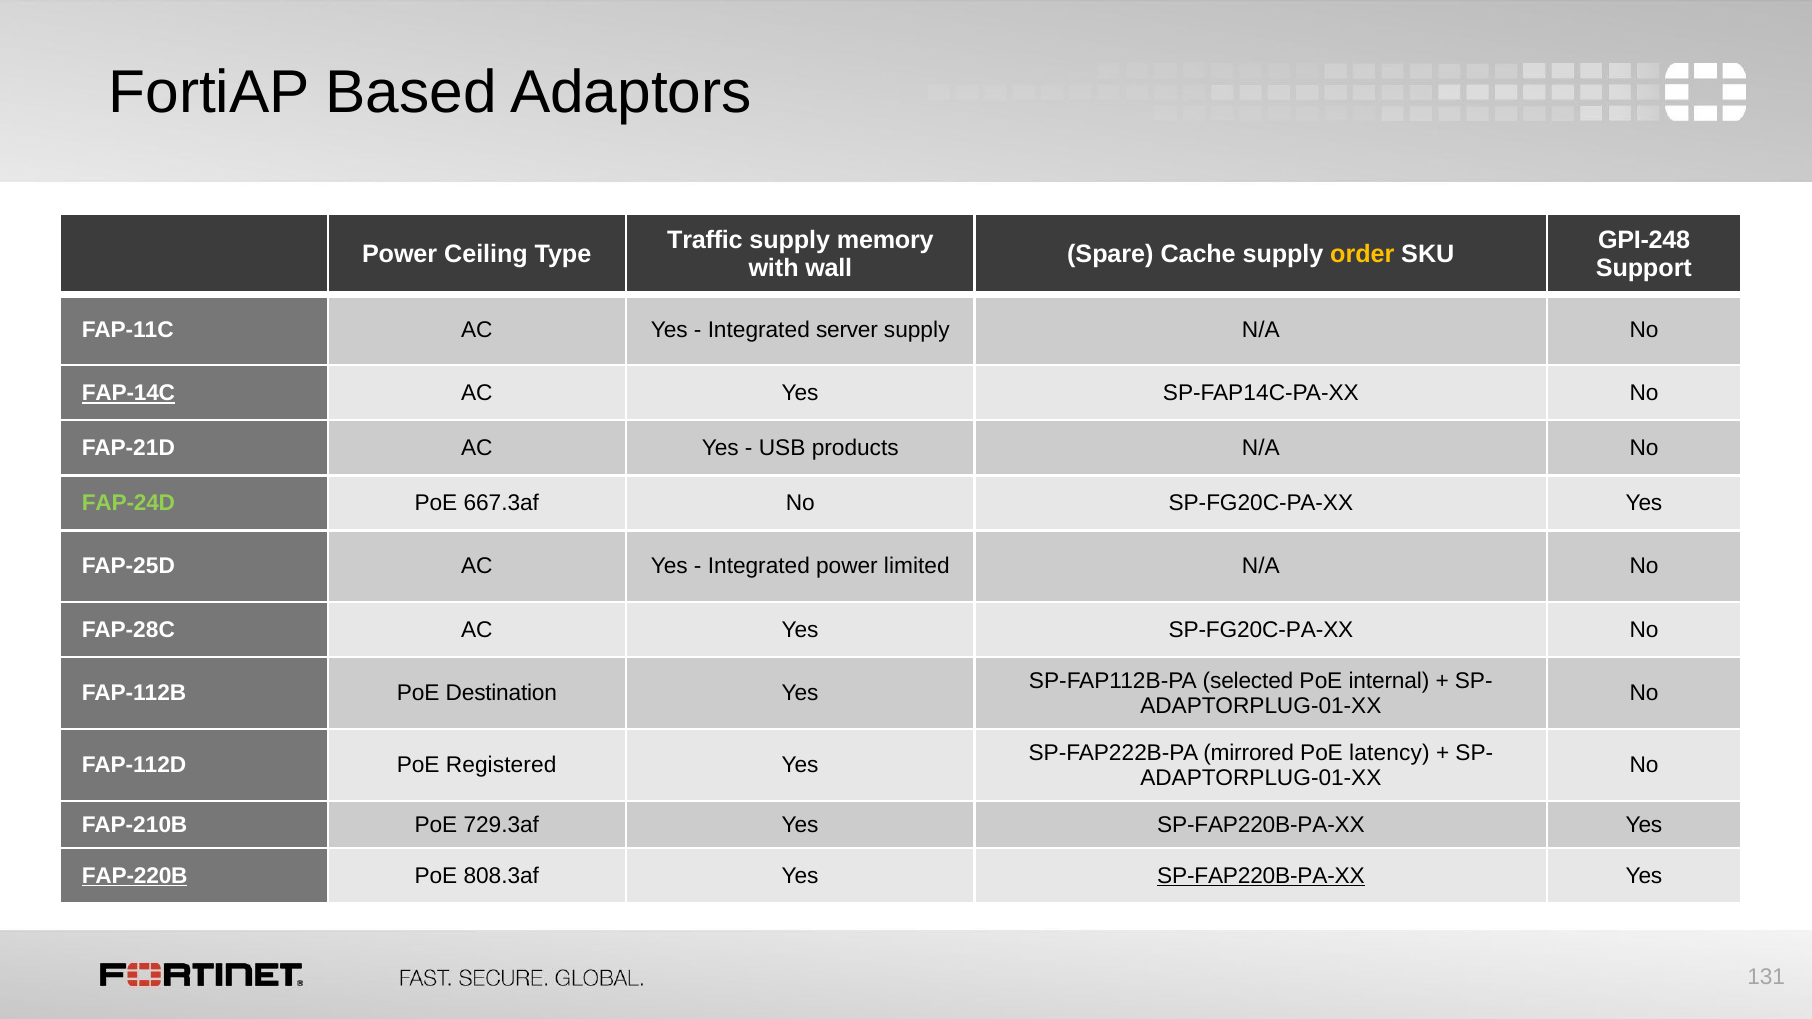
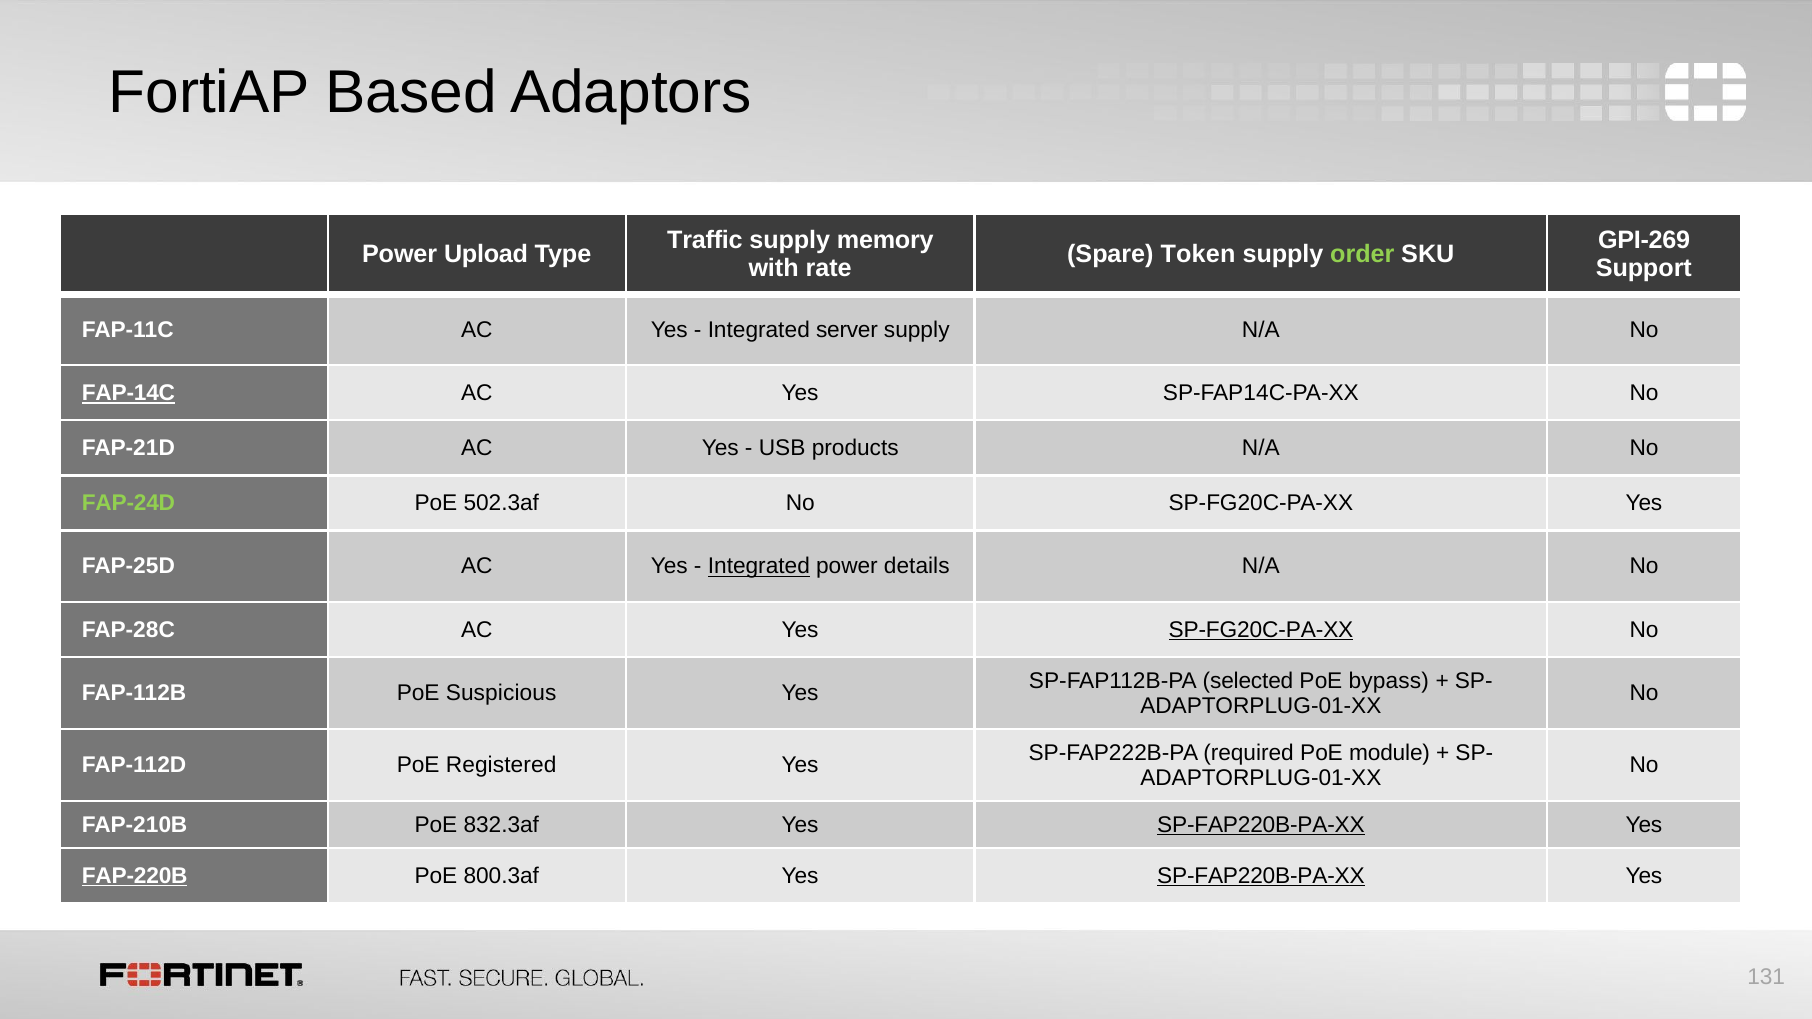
GPI-248: GPI-248 -> GPI-269
Ceiling: Ceiling -> Upload
Cache: Cache -> Token
order colour: yellow -> light green
wall: wall -> rate
667.3af: 667.3af -> 502.3af
Integrated at (759, 567) underline: none -> present
limited: limited -> details
SP-FG20C-PA-XX at (1261, 630) underline: none -> present
internal: internal -> bypass
Destination: Destination -> Suspicious
mirrored: mirrored -> required
latency: latency -> module
729.3af: 729.3af -> 832.3af
SP-FAP220B-PA-XX at (1261, 825) underline: none -> present
808.3af: 808.3af -> 800.3af
